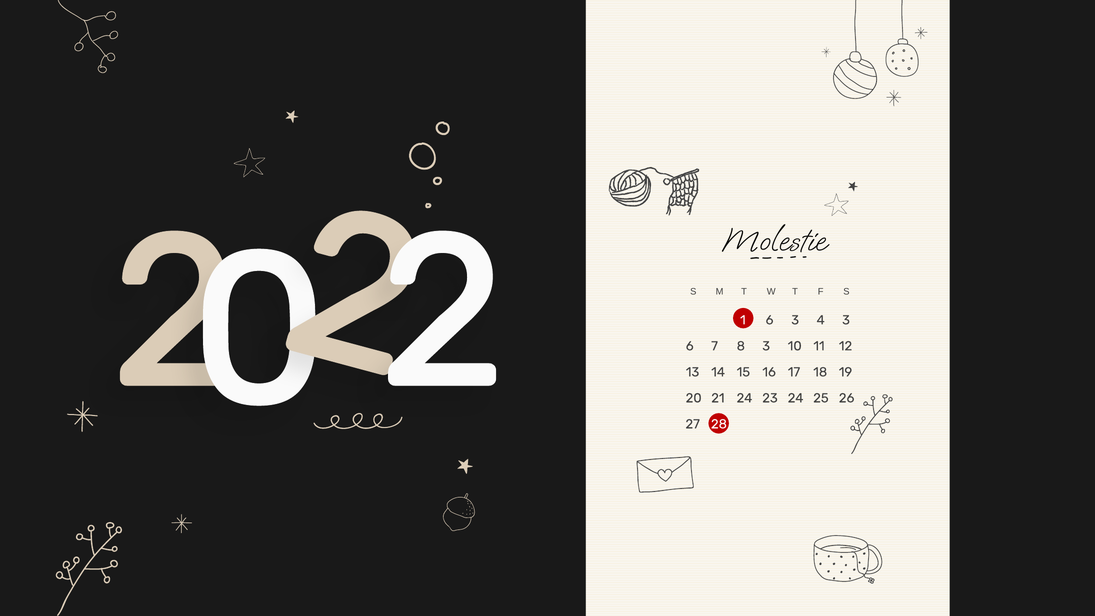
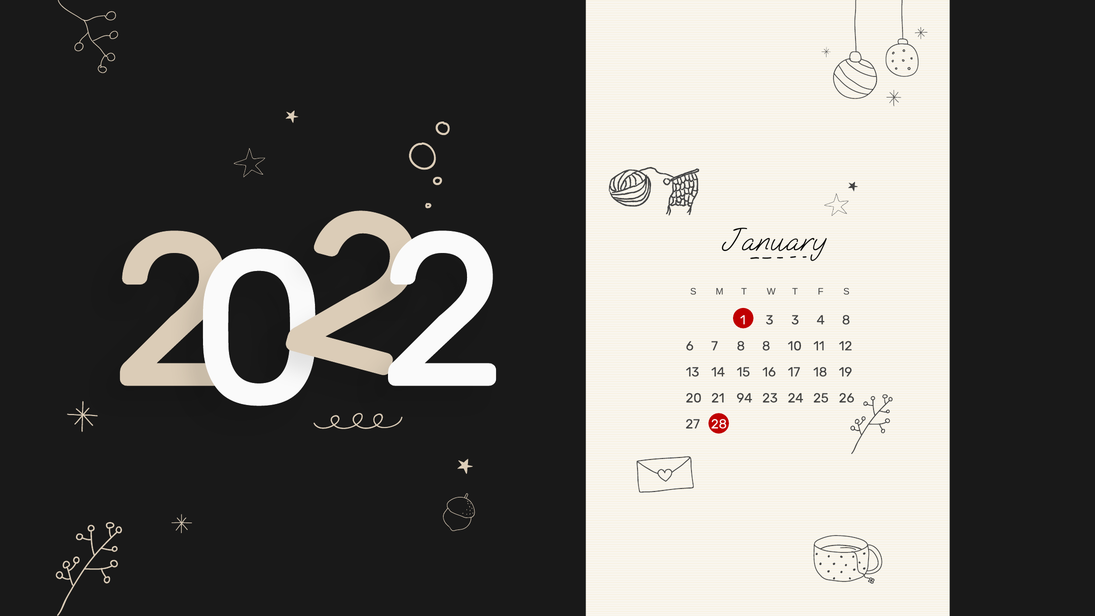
Molestie: Molestie -> January
1 6: 6 -> 3
4 3: 3 -> 8
8 3: 3 -> 8
21 24: 24 -> 94
